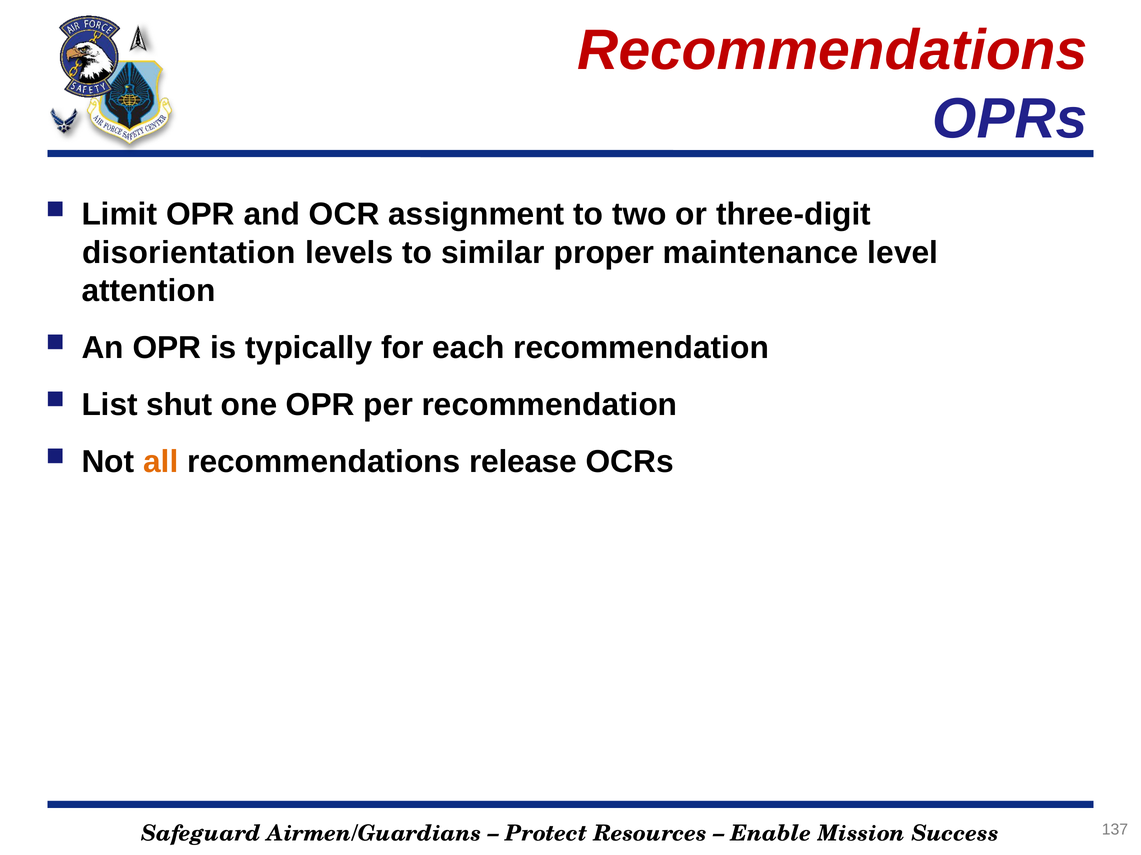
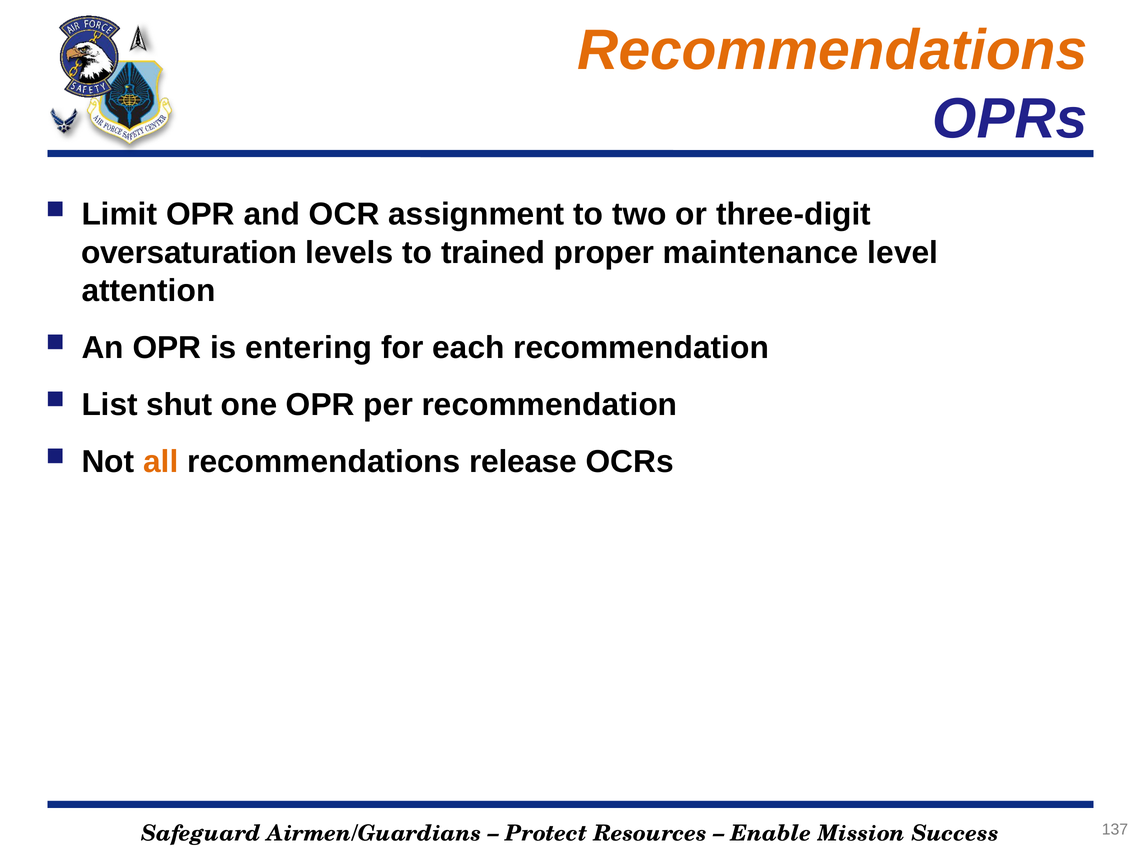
Recommendations at (832, 51) colour: red -> orange
disorientation: disorientation -> oversaturation
similar: similar -> trained
typically: typically -> entering
